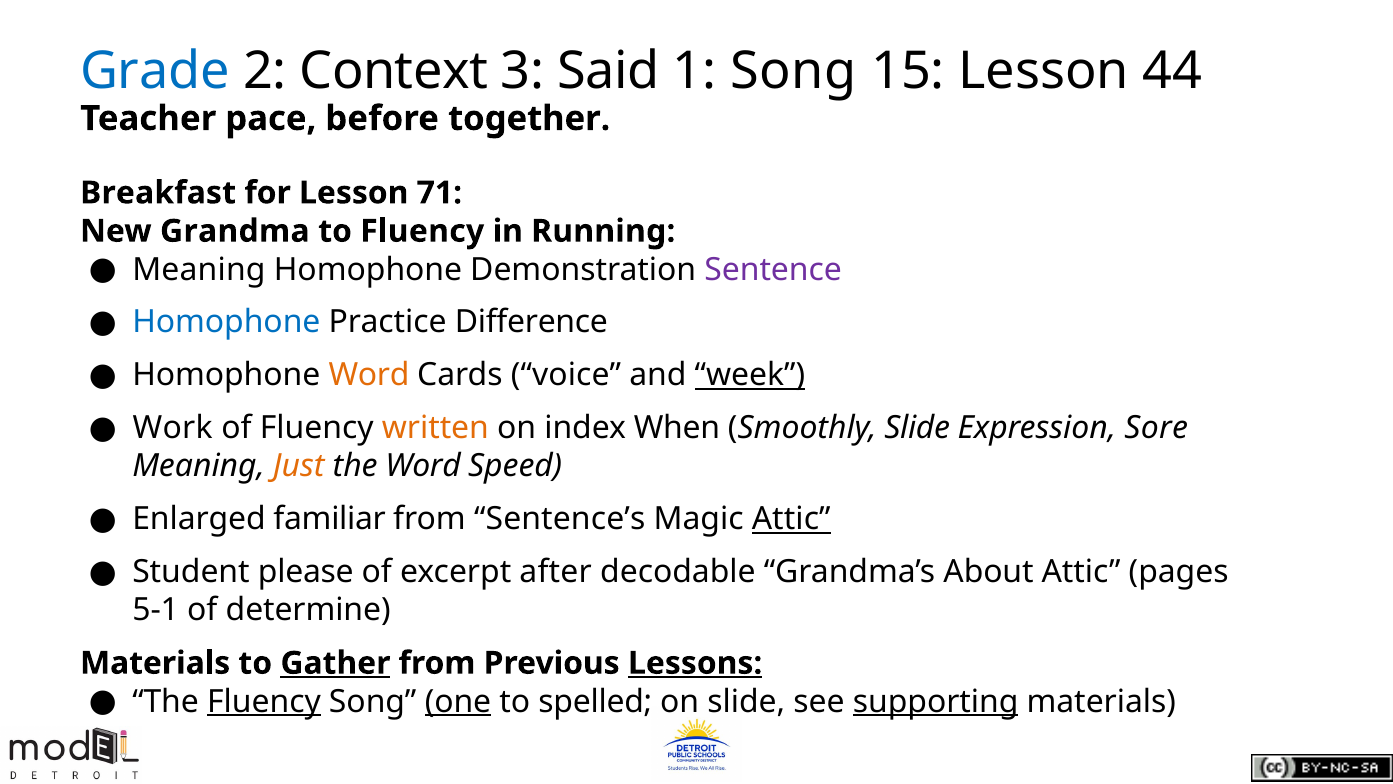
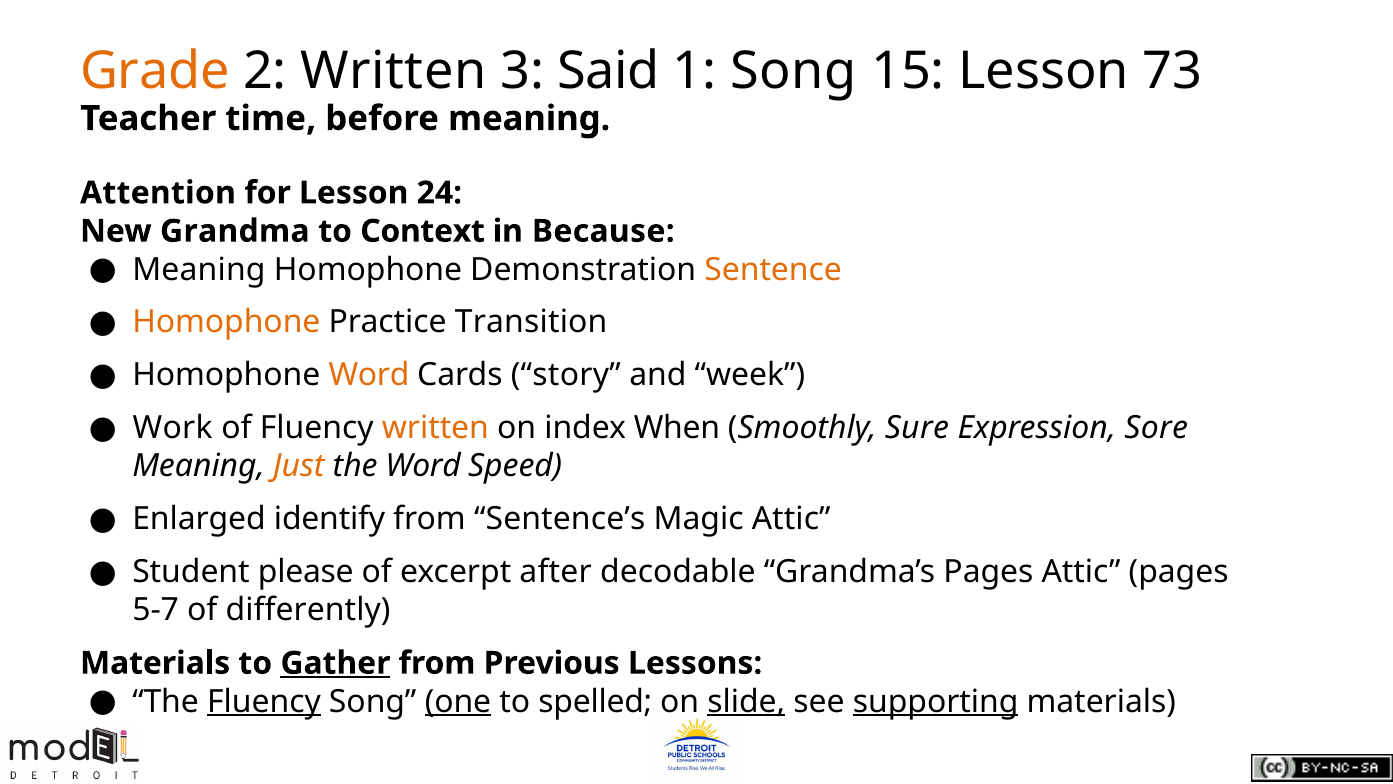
Grade colour: blue -> orange
2 Context: Context -> Written
44: 44 -> 73
pace: pace -> time
before together: together -> meaning
Breakfast: Breakfast -> Attention
71: 71 -> 24
to Fluency: Fluency -> Context
Running: Running -> Because
Sentence colour: purple -> orange
Homophone at (226, 322) colour: blue -> orange
Difference: Difference -> Transition
voice: voice -> story
week underline: present -> none
Smoothly Slide: Slide -> Sure
familiar: familiar -> identify
Attic at (791, 519) underline: present -> none
Grandma’s About: About -> Pages
5-1: 5-1 -> 5-7
determine: determine -> differently
Lessons underline: present -> none
slide at (746, 701) underline: none -> present
